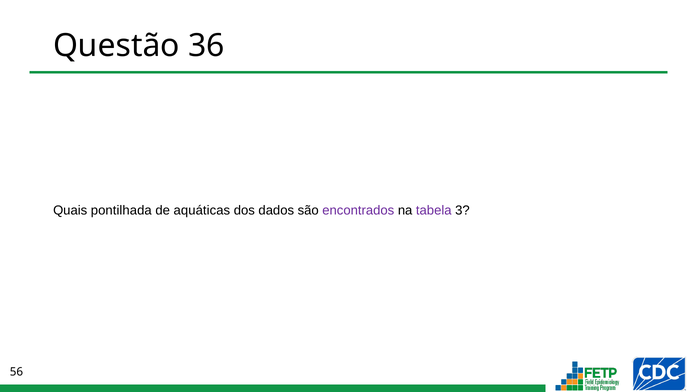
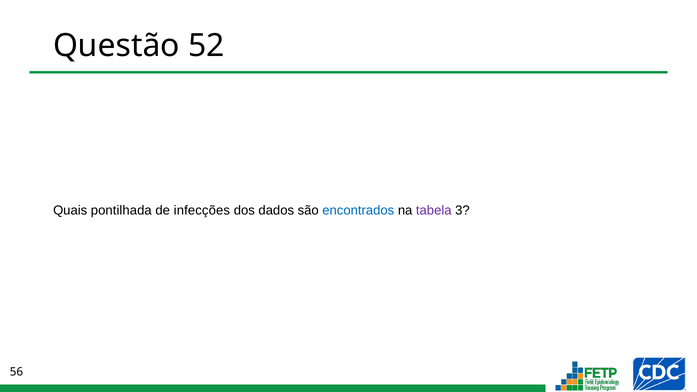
36: 36 -> 52
aquáticas: aquáticas -> infecções
encontrados colour: purple -> blue
